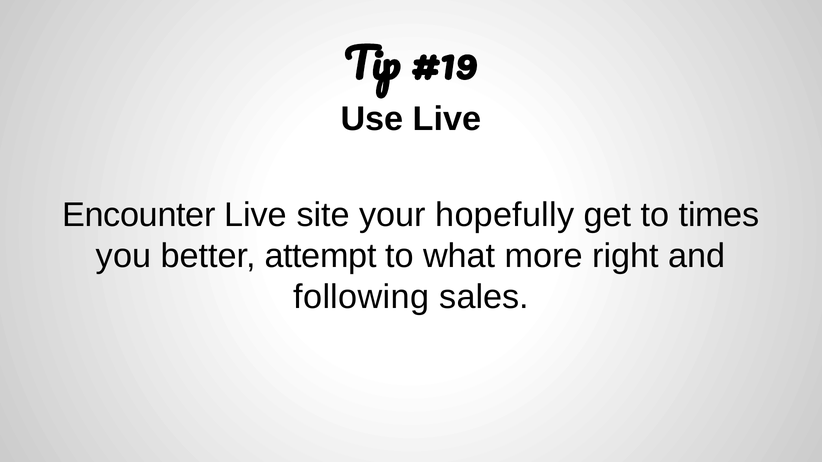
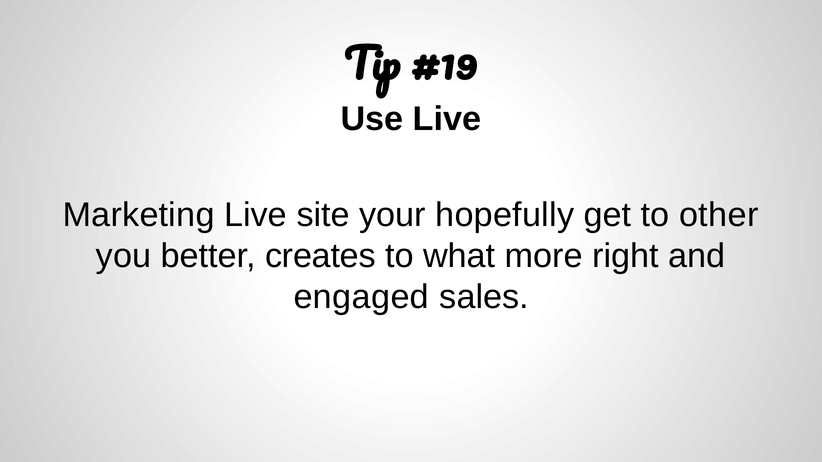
Encounter: Encounter -> Marketing
times: times -> other
attempt: attempt -> creates
following: following -> engaged
